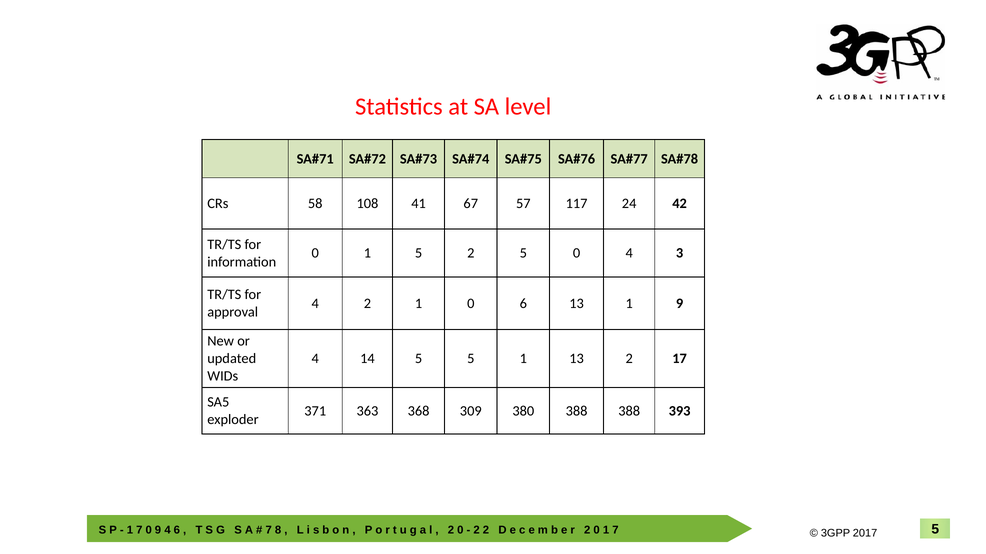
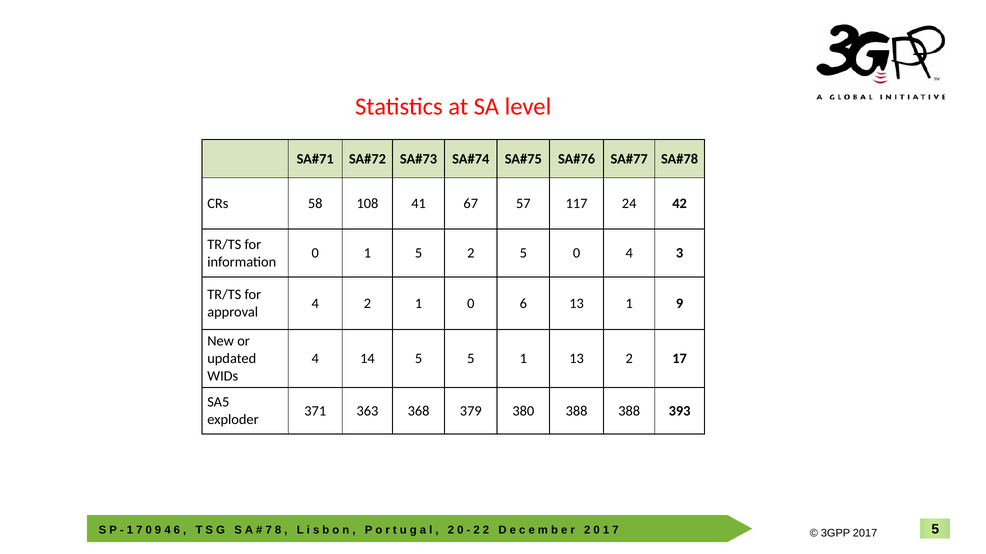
309: 309 -> 379
